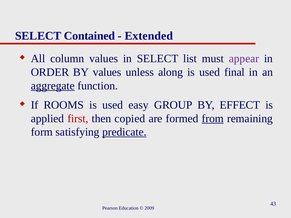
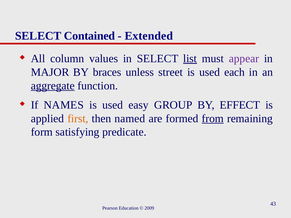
list underline: none -> present
ORDER: ORDER -> MAJOR
BY values: values -> braces
along: along -> street
final: final -> each
ROOMS: ROOMS -> NAMES
first colour: red -> orange
copied: copied -> named
predicate underline: present -> none
